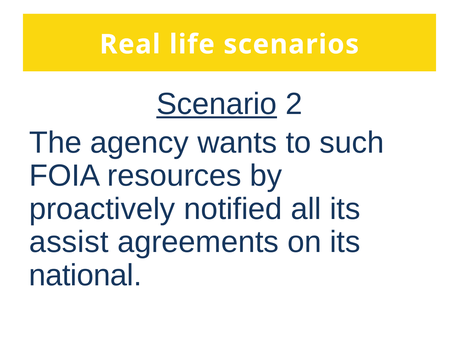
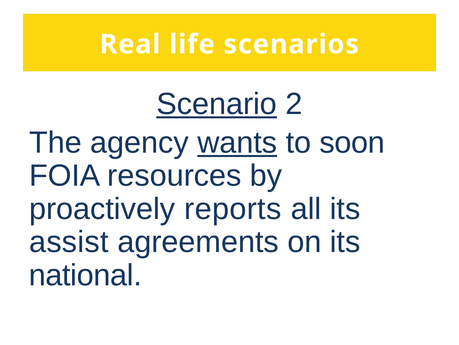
wants underline: none -> present
such: such -> soon
notified: notified -> reports
